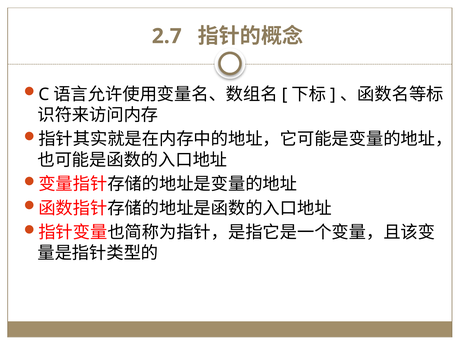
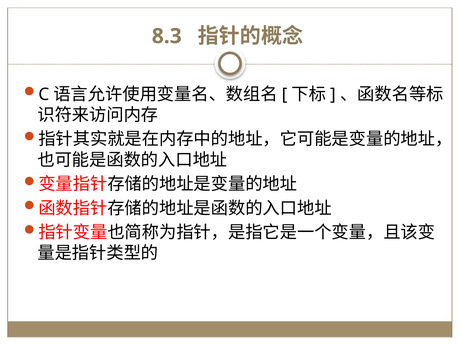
2.7: 2.7 -> 8.3
